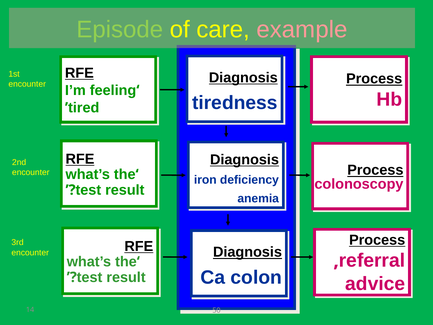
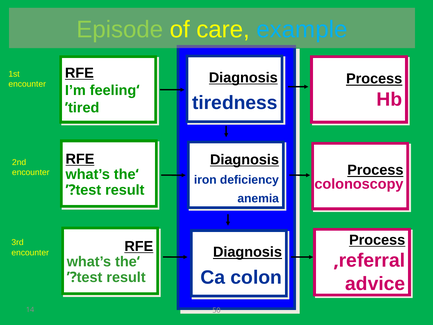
example colour: pink -> light blue
